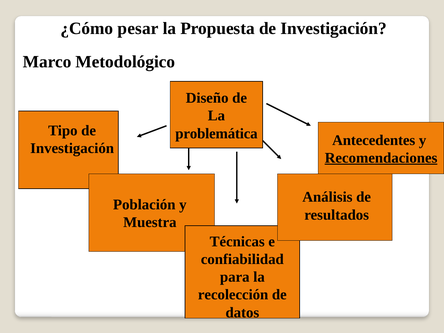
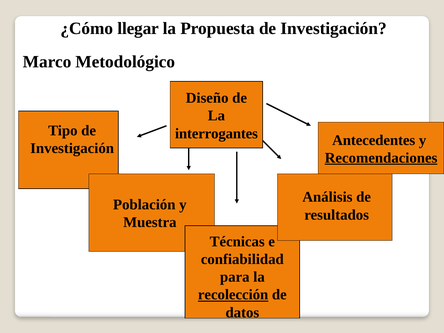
pesar: pesar -> llegar
problemática: problemática -> interrogantes
recolección underline: none -> present
